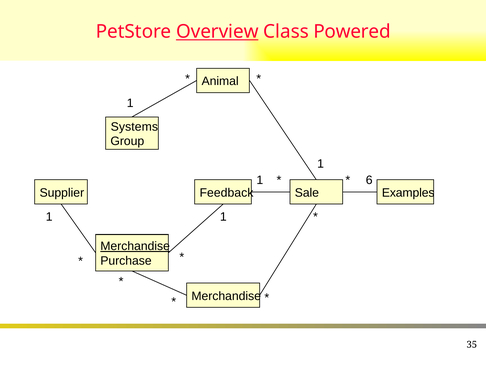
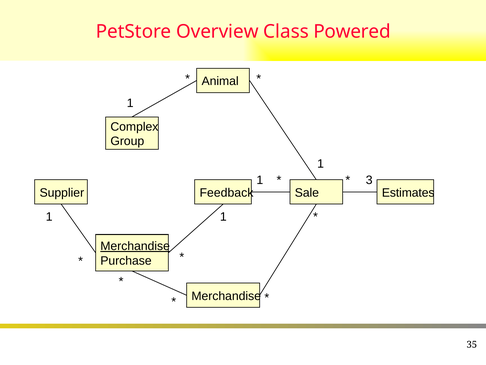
Overview underline: present -> none
Systems: Systems -> Complex
6: 6 -> 3
Examples: Examples -> Estimates
